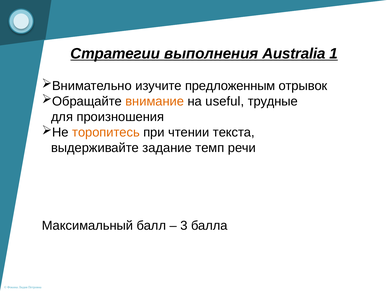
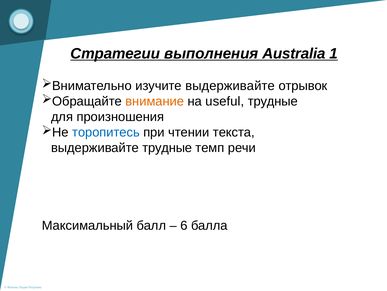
изучите предложенным: предложенным -> выдерживайте
торопитесь colour: orange -> blue
выдерживайте задание: задание -> трудные
3: 3 -> 6
